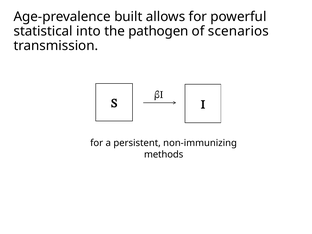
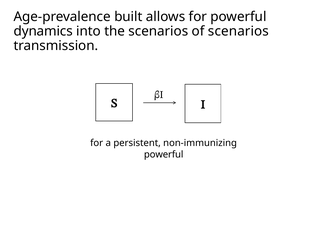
statistical: statistical -> dynamics
the pathogen: pathogen -> scenarios
methods at (164, 154): methods -> powerful
